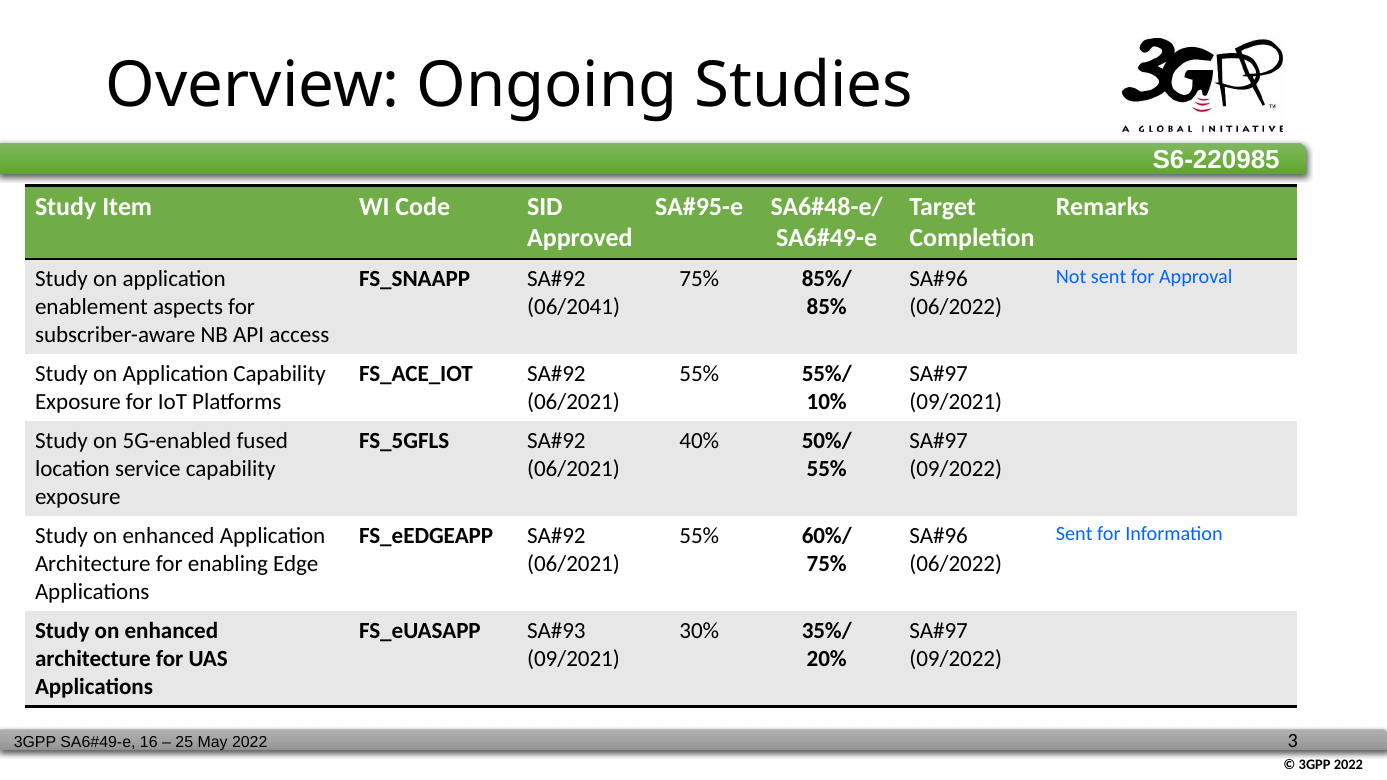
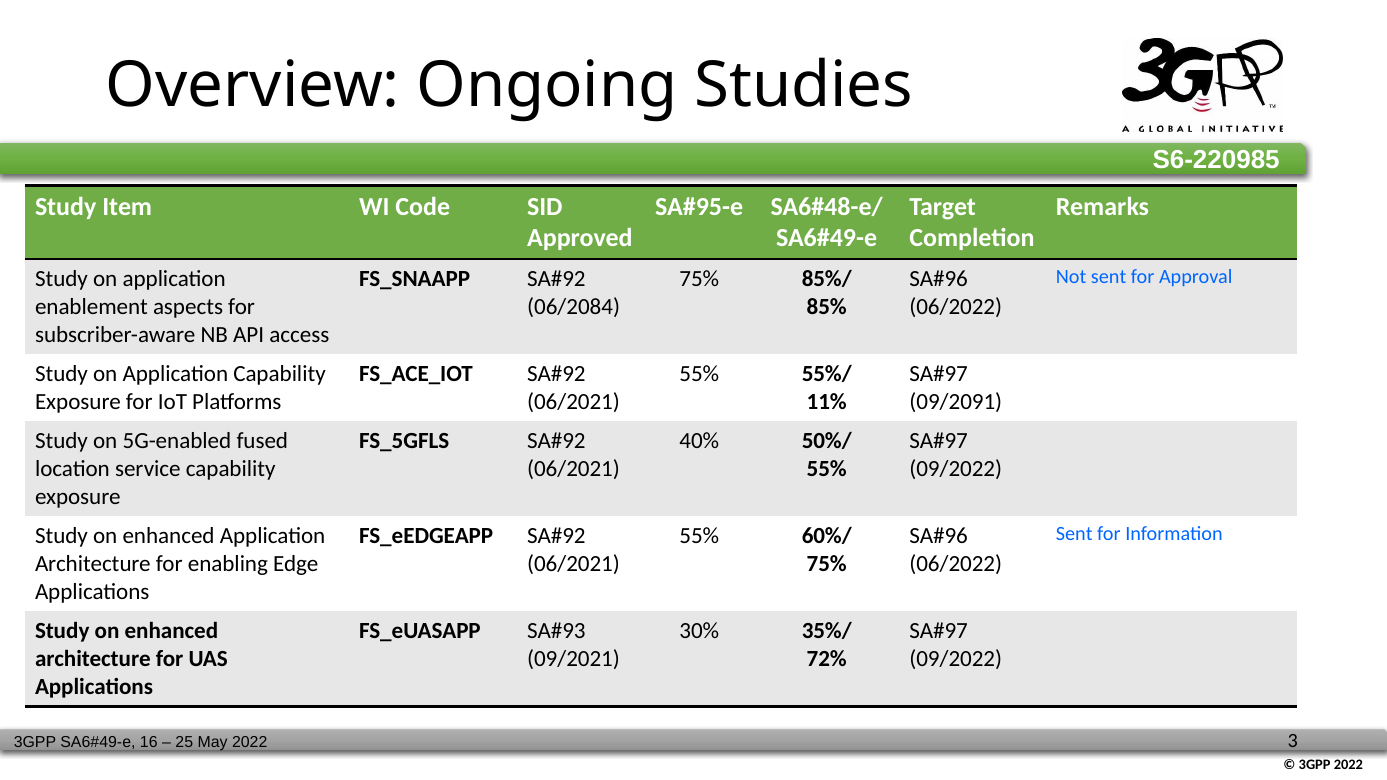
06/2041: 06/2041 -> 06/2084
10%: 10% -> 11%
09/2021 at (956, 402): 09/2021 -> 09/2091
20%: 20% -> 72%
